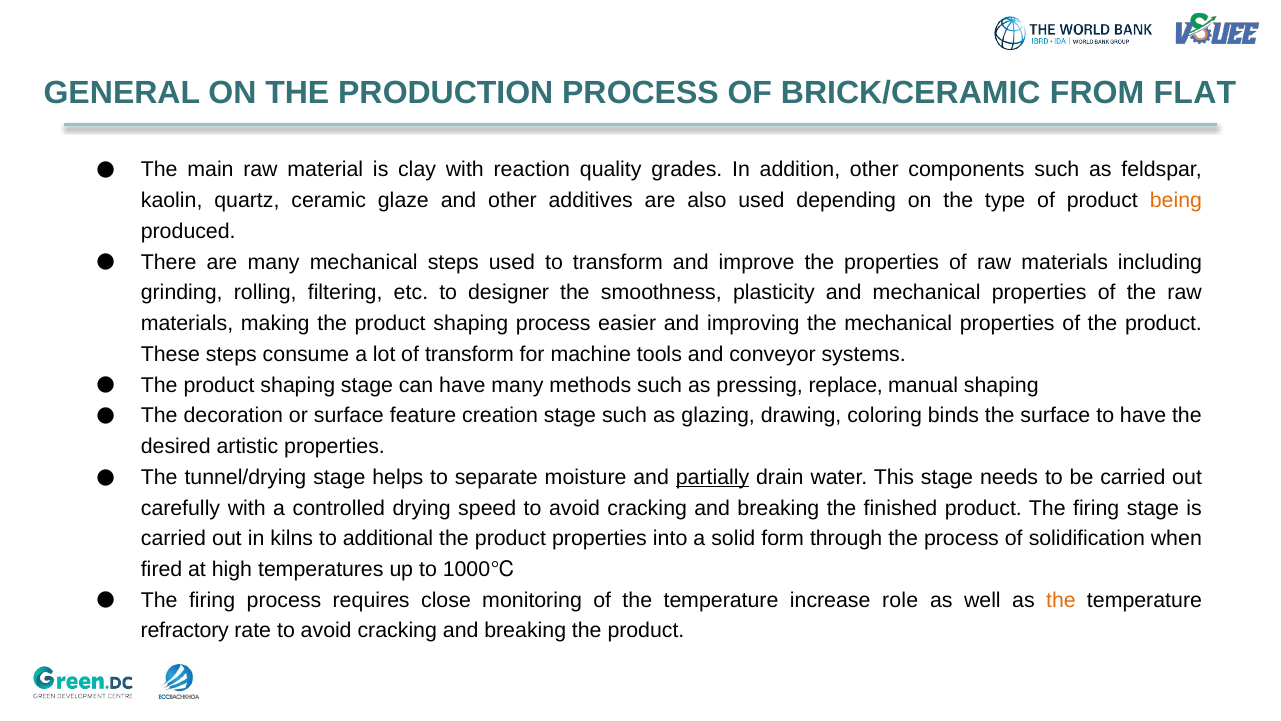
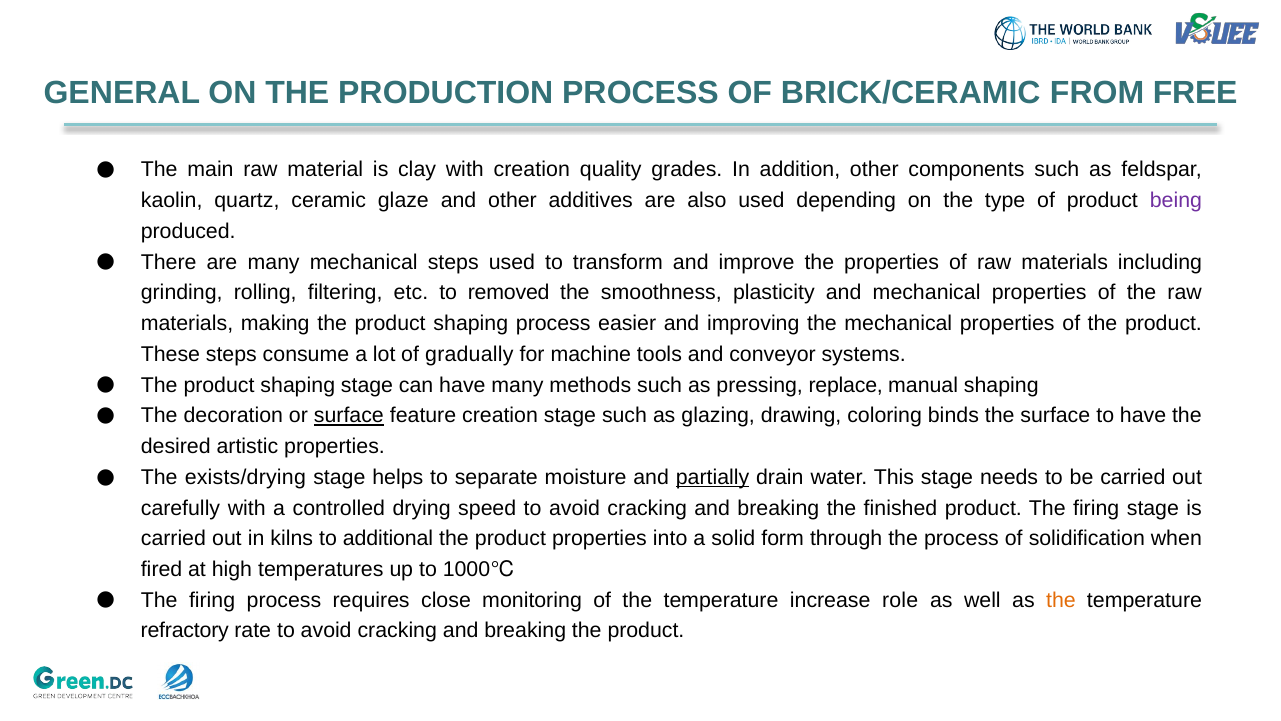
FLAT: FLAT -> FREE
with reaction: reaction -> creation
being colour: orange -> purple
designer: designer -> removed
of transform: transform -> gradually
surface at (349, 416) underline: none -> present
tunnel/drying: tunnel/drying -> exists/drying
